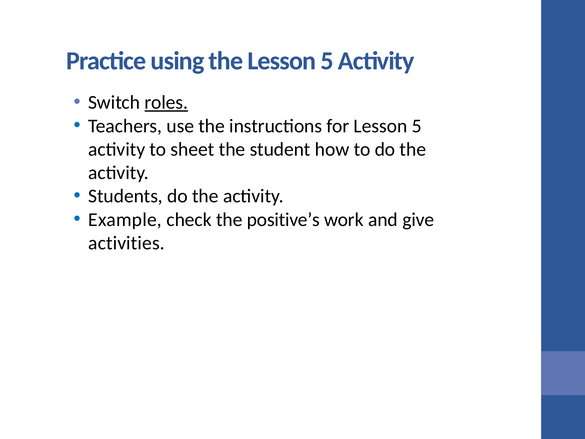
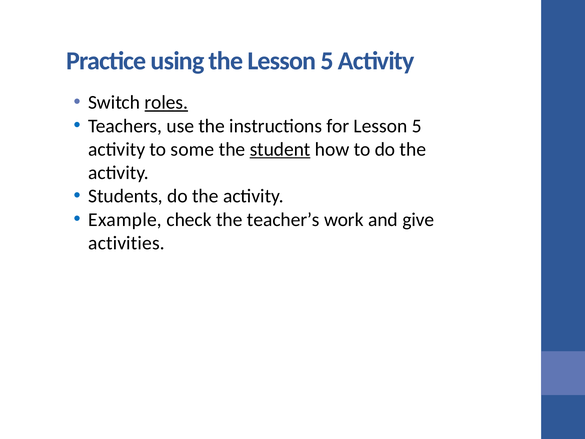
sheet: sheet -> some
student underline: none -> present
positive’s: positive’s -> teacher’s
